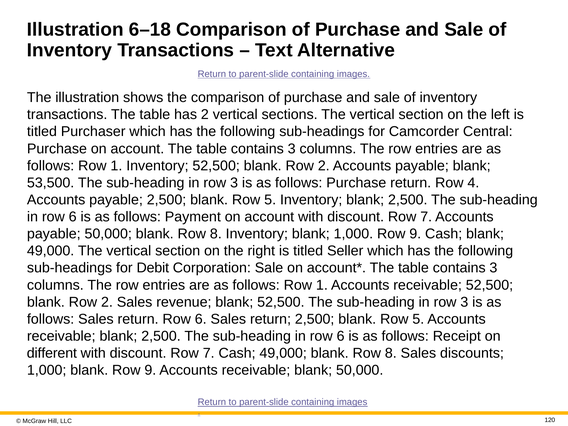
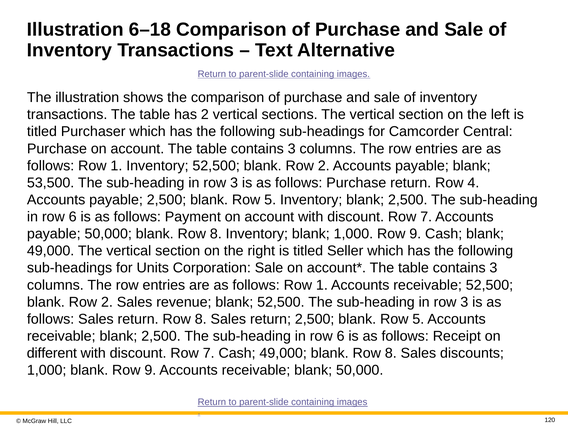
Debit: Debit -> Units
return Row 6: 6 -> 8
